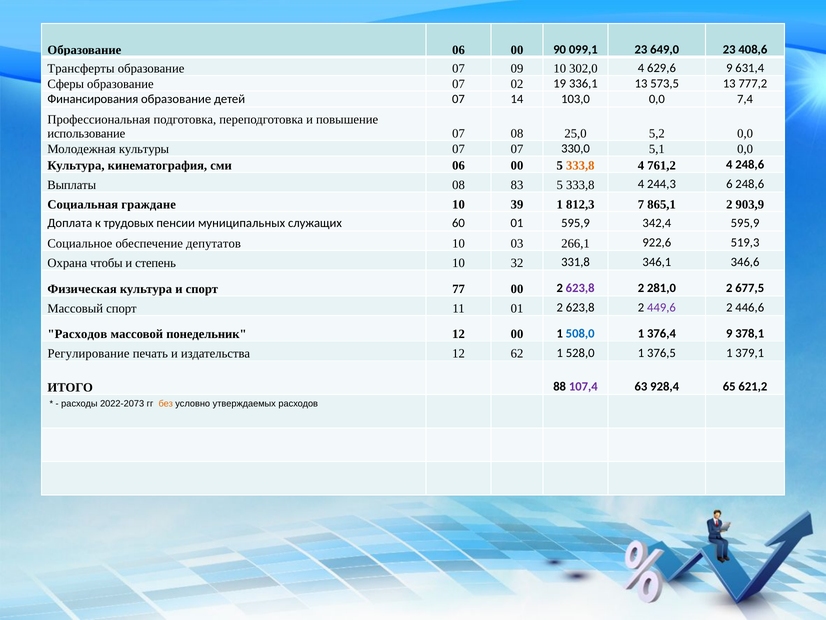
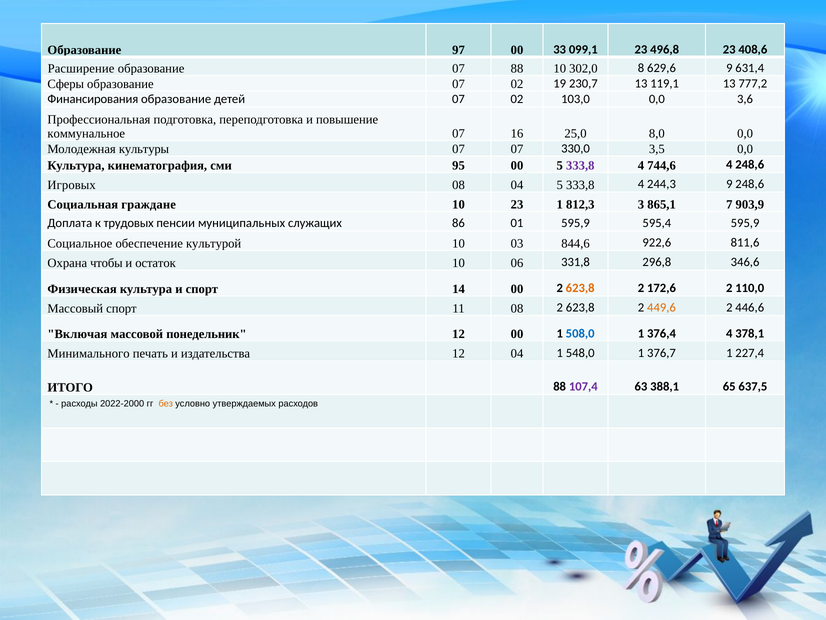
Образование 06: 06 -> 97
90: 90 -> 33
649,0: 649,0 -> 496,8
Трансферты: Трансферты -> Расширение
07 09: 09 -> 88
302,0 4: 4 -> 8
336,1: 336,1 -> 230,7
573,5: 573,5 -> 119,1
детей 07 14: 14 -> 02
7,4: 7,4 -> 3,6
использование: использование -> коммунальное
07 08: 08 -> 16
5,2: 5,2 -> 8,0
5,1: 5,1 -> 3,5
сми 06: 06 -> 95
333,8 at (580, 165) colour: orange -> purple
761,2: 761,2 -> 744,6
Выплаты: Выплаты -> Игровых
08 83: 83 -> 04
244,3 6: 6 -> 9
10 39: 39 -> 23
7: 7 -> 3
865,1 2: 2 -> 7
60: 60 -> 86
342,4: 342,4 -> 595,4
депутатов: депутатов -> культурой
266,1: 266,1 -> 844,6
519,3: 519,3 -> 811,6
степень: степень -> остаток
32: 32 -> 06
346,1: 346,1 -> 296,8
77: 77 -> 14
623,8 at (580, 288) colour: purple -> orange
281,0: 281,0 -> 172,6
677,5: 677,5 -> 110,0
11 01: 01 -> 08
449,6 colour: purple -> orange
Расходов at (77, 334): Расходов -> Включая
376,4 9: 9 -> 4
Регулирование: Регулирование -> Минимального
12 62: 62 -> 04
528,0: 528,0 -> 548,0
376,5: 376,5 -> 376,7
379,1: 379,1 -> 227,4
928,4: 928,4 -> 388,1
621,2: 621,2 -> 637,5
2022-2073: 2022-2073 -> 2022-2000
